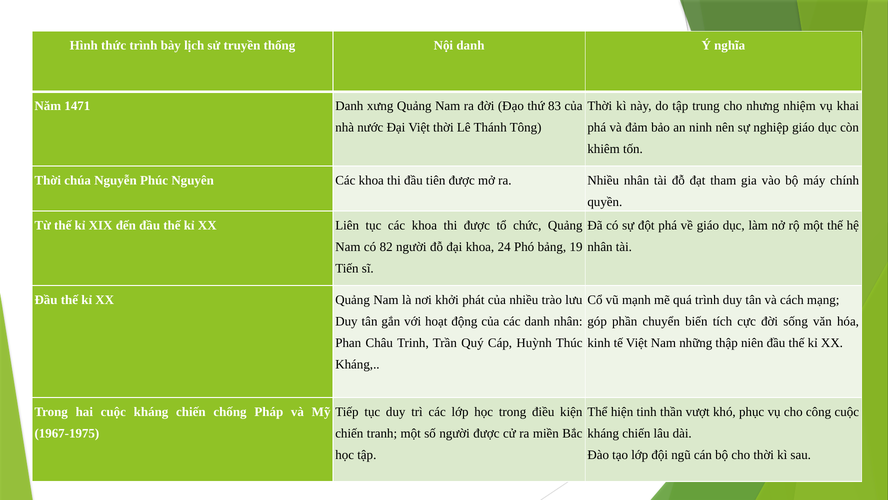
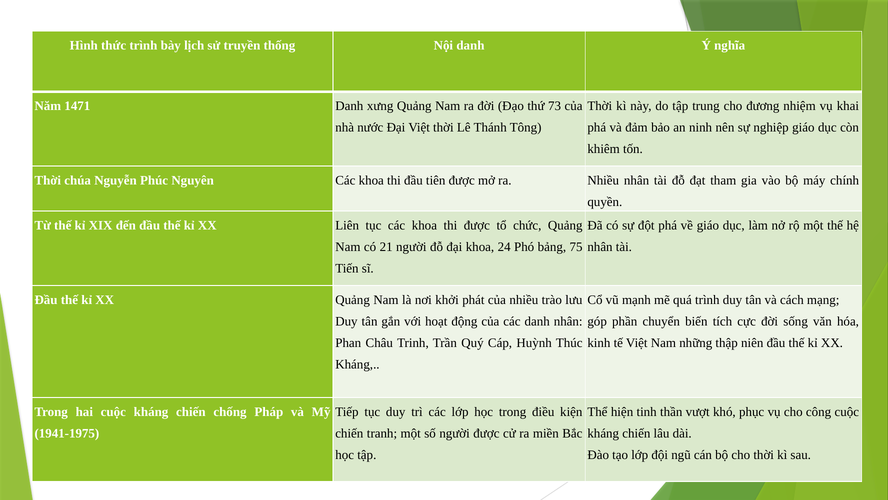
83: 83 -> 73
nhưng: nhưng -> đương
82: 82 -> 21
19: 19 -> 75
1967-1975: 1967-1975 -> 1941-1975
